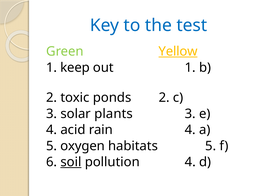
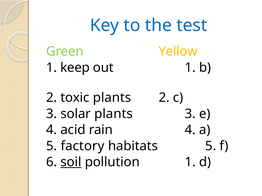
Yellow underline: present -> none
toxic ponds: ponds -> plants
oxygen: oxygen -> factory
pollution 4: 4 -> 1
